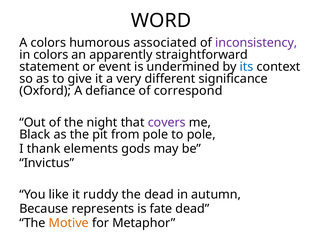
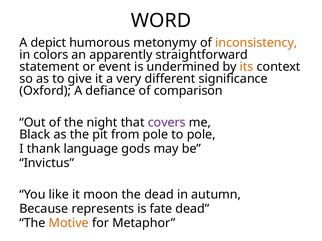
A colors: colors -> depict
associated: associated -> metonymy
inconsistency colour: purple -> orange
its colour: blue -> orange
correspond: correspond -> comparison
elements: elements -> language
ruddy: ruddy -> moon
